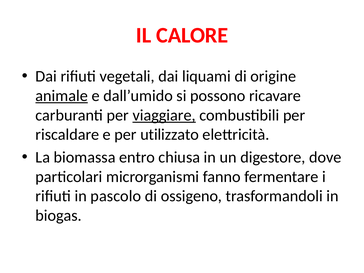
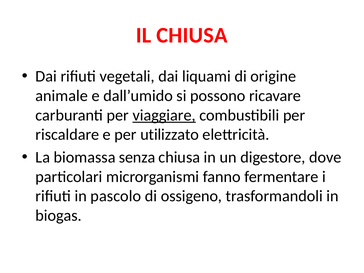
IL CALORE: CALORE -> CHIUSA
animale underline: present -> none
entro: entro -> senza
